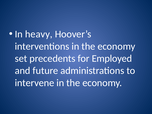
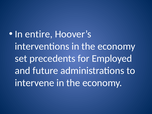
heavy: heavy -> entire
